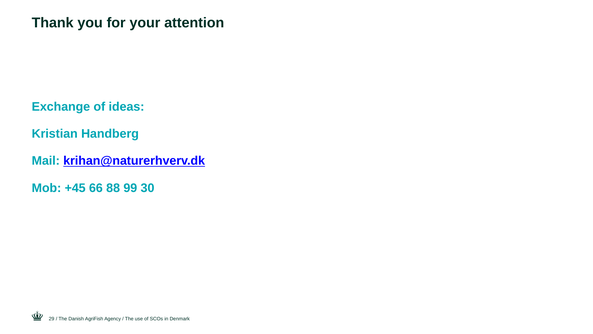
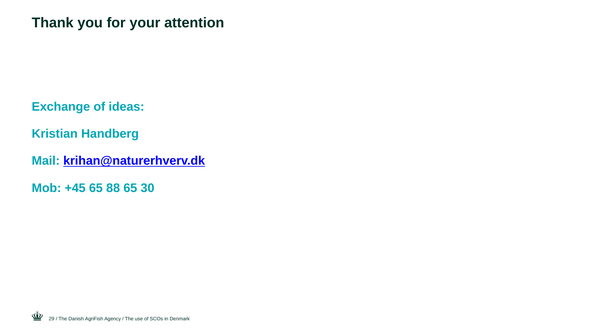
+45 66: 66 -> 65
88 99: 99 -> 65
